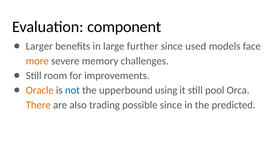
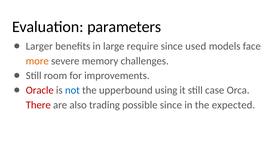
component: component -> parameters
further: further -> require
Oracle colour: orange -> red
pool: pool -> case
There colour: orange -> red
predicted: predicted -> expected
